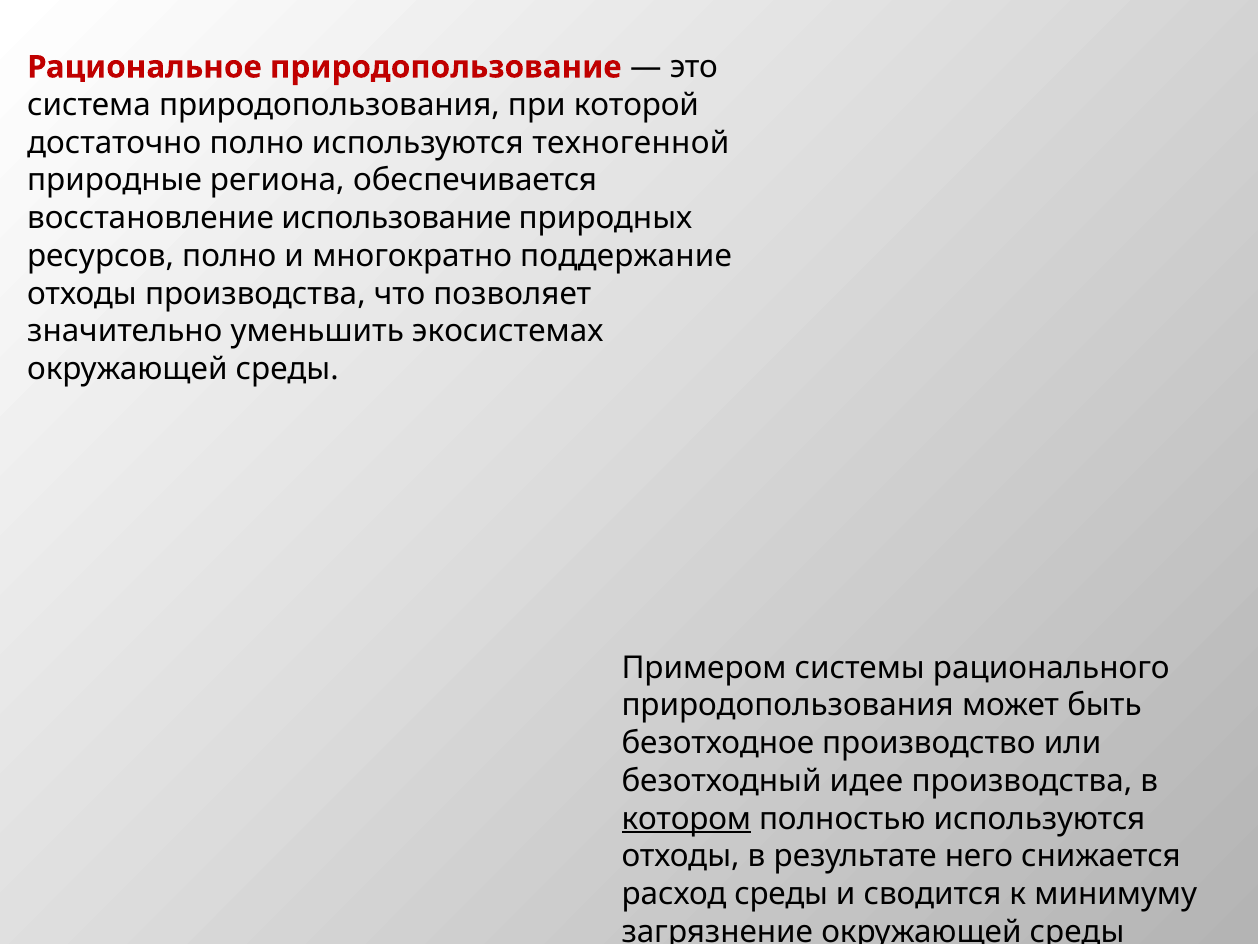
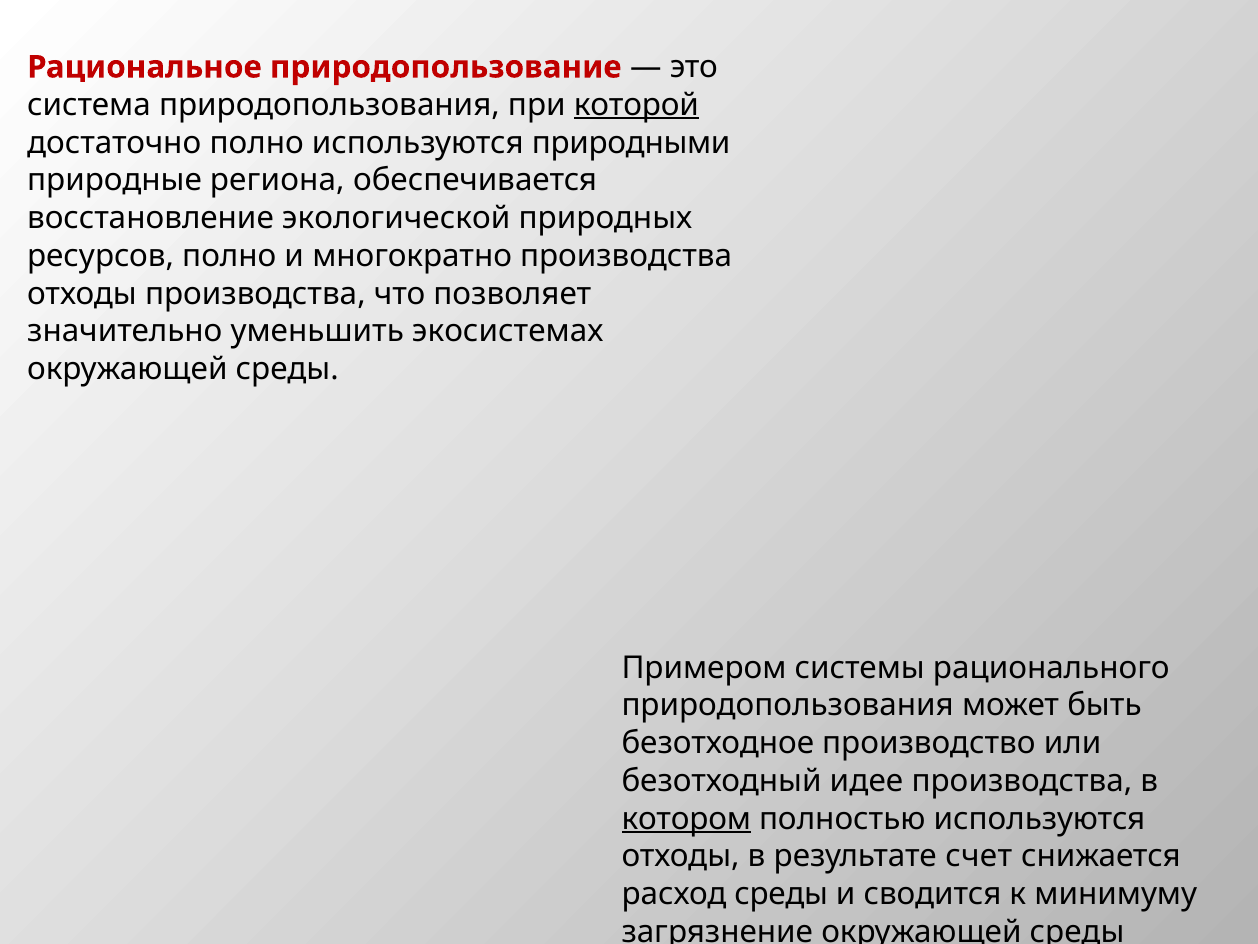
которой underline: none -> present
техногенной: техногенной -> природными
использование: использование -> экологической
многократно поддержание: поддержание -> производства
него: него -> счет
